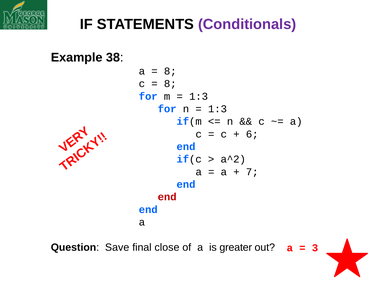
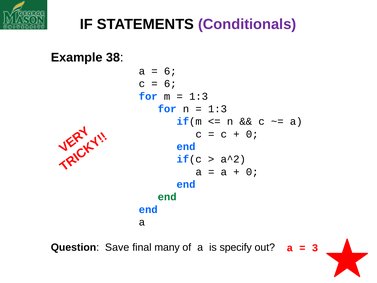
8 at (170, 71): 8 -> 6
8 at (170, 84): 8 -> 6
6 at (252, 134): 6 -> 0
7 at (252, 172): 7 -> 0
end at (167, 197) colour: red -> green
close: close -> many
greater: greater -> specify
